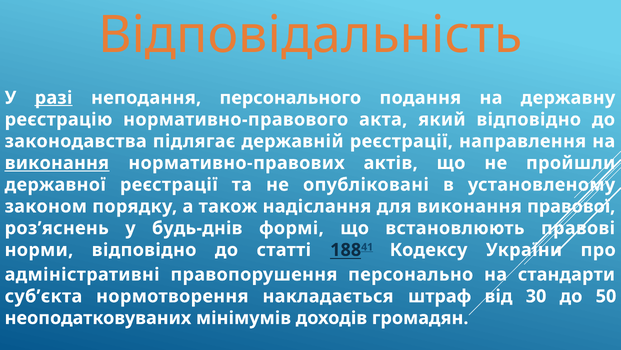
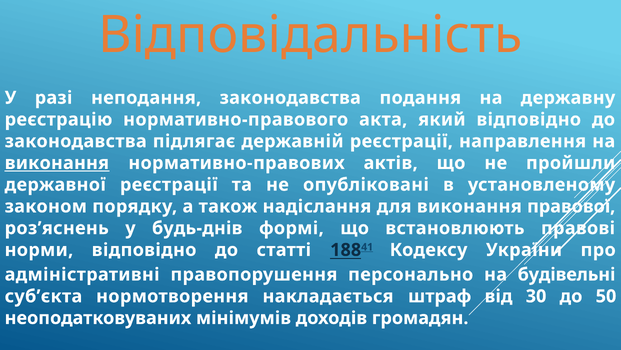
разі underline: present -> none
неподання персонального: персонального -> законодавства
стандарти: стандарти -> будівельні
